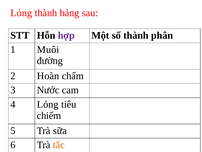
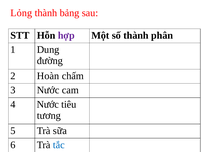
Muôi: Muôi -> Dung
4 Lỏng: Lỏng -> Nước
chiếm: chiếm -> tương
tắc colour: orange -> blue
